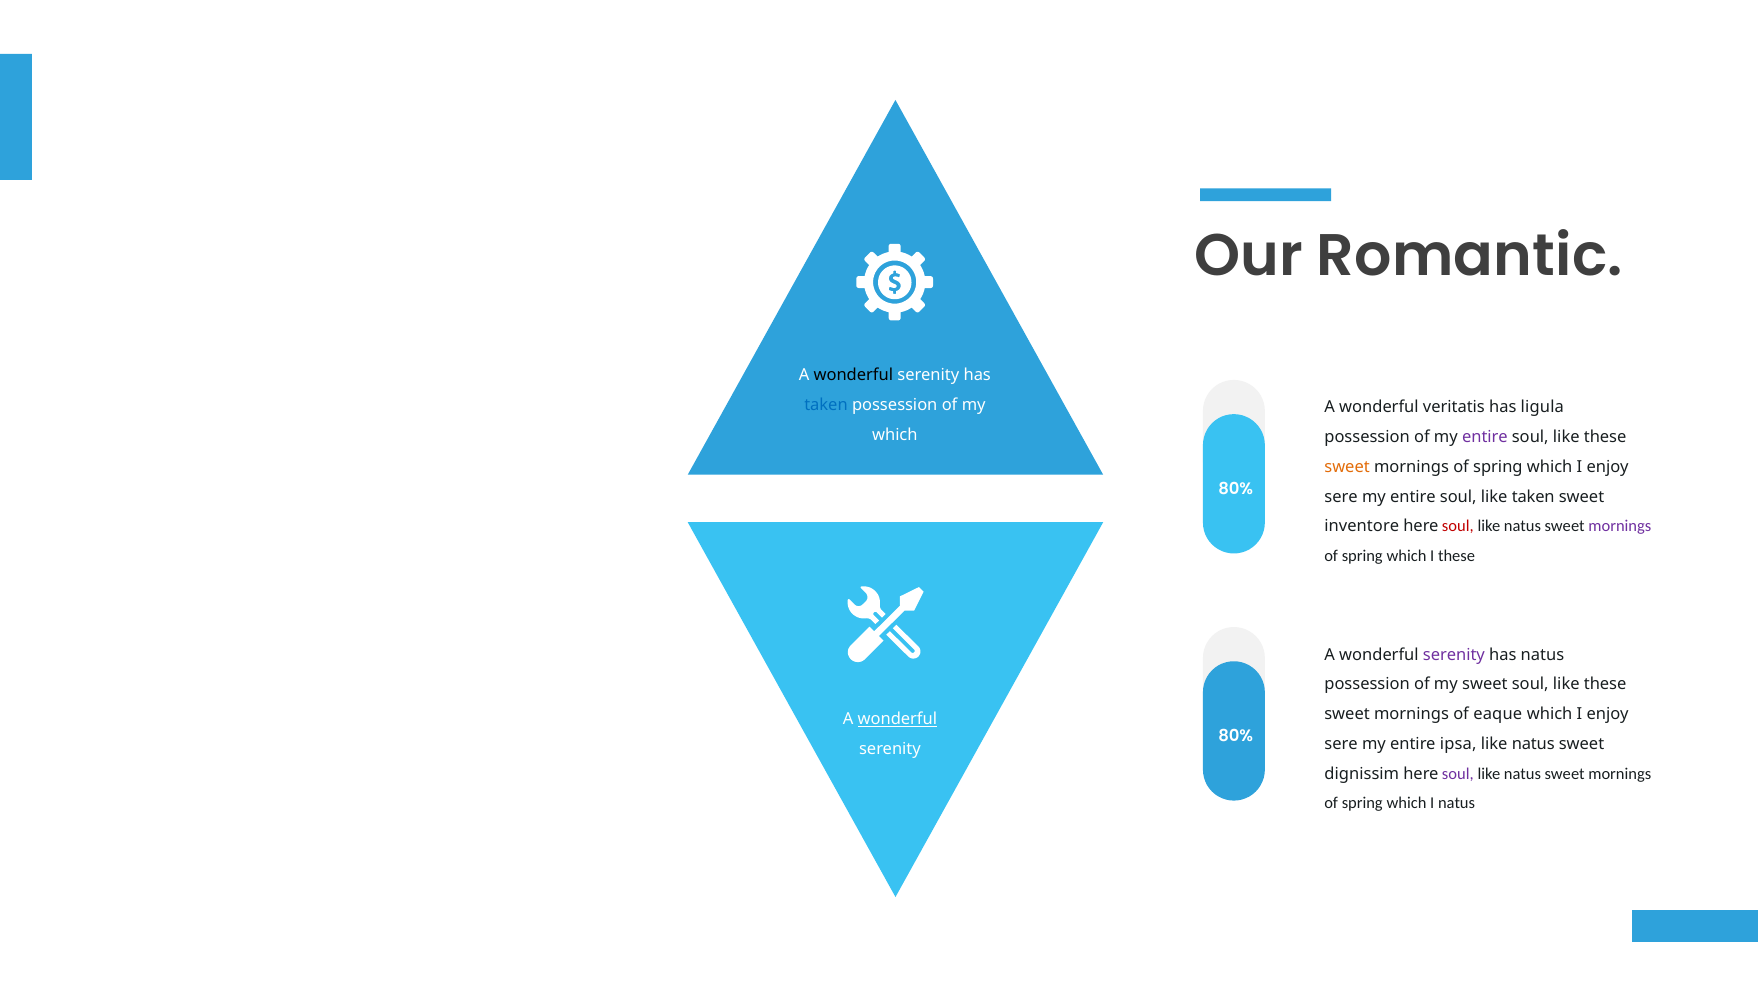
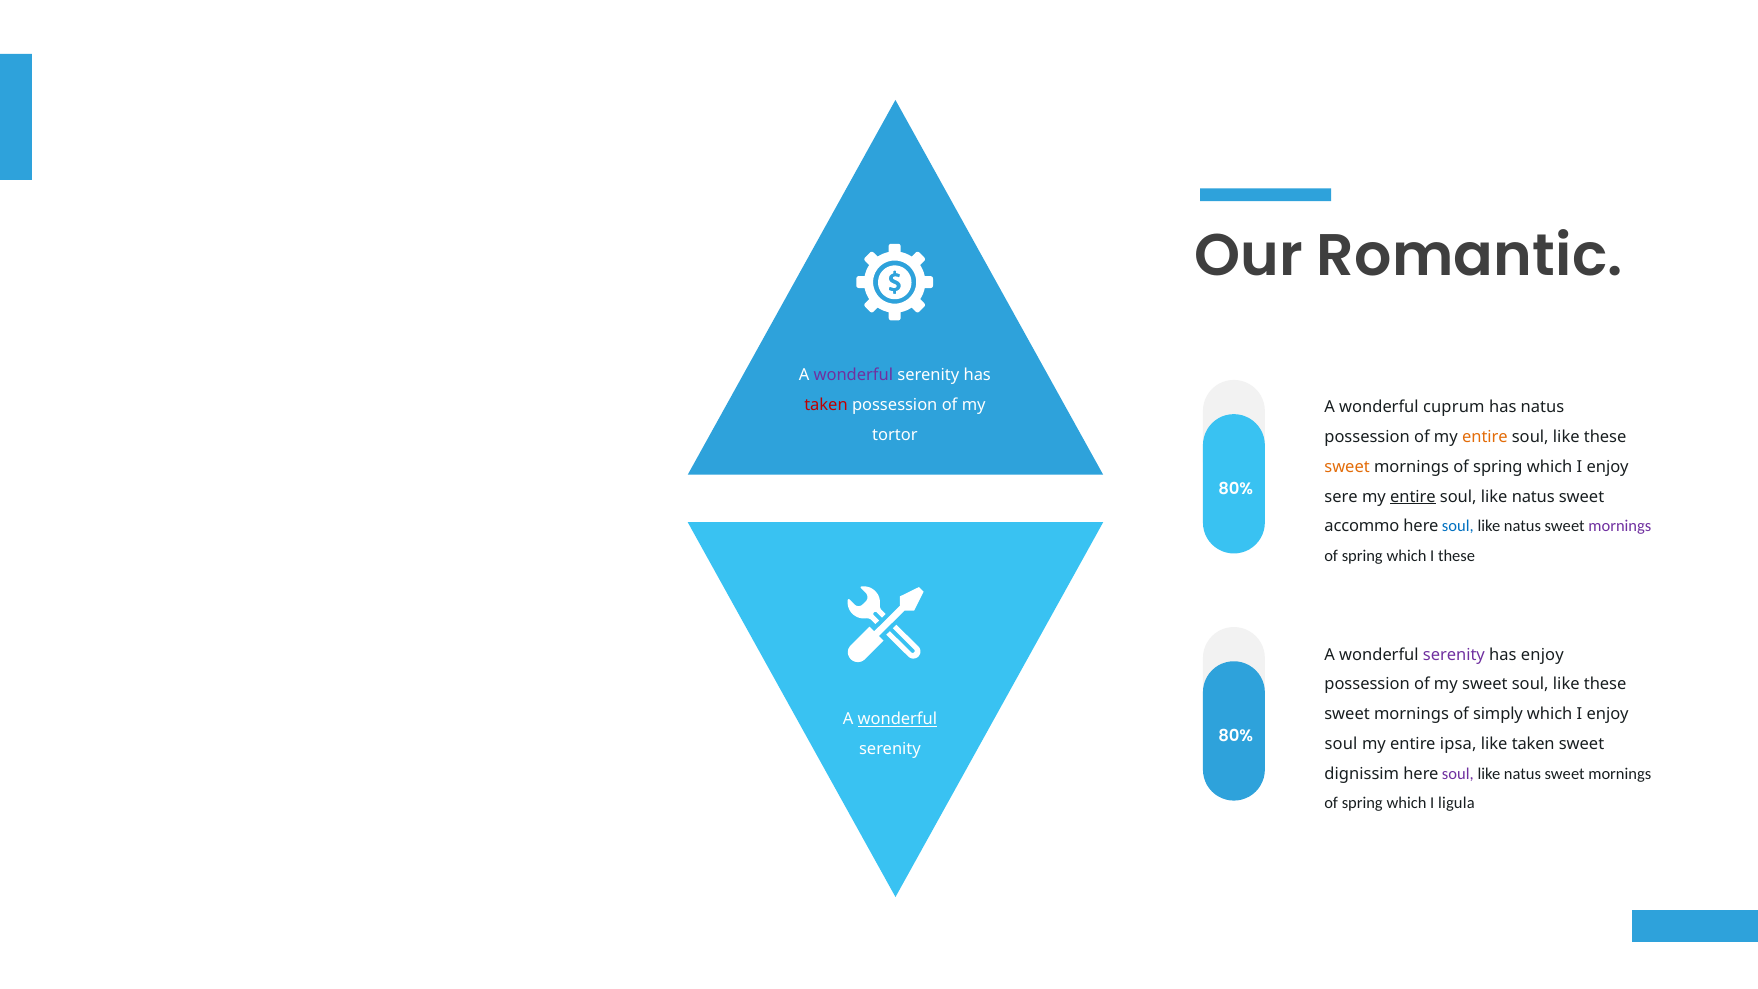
wonderful at (853, 375) colour: black -> purple
taken at (826, 405) colour: blue -> red
veritatis: veritatis -> cuprum
has ligula: ligula -> natus
which at (895, 435): which -> tortor
entire at (1485, 437) colour: purple -> orange
entire at (1413, 497) underline: none -> present
taken at (1533, 497): taken -> natus
inventore: inventore -> accommo
soul at (1458, 526) colour: red -> blue
has natus: natus -> enjoy
eaque: eaque -> simply
sere at (1341, 744): sere -> soul
natus at (1533, 744): natus -> taken
I natus: natus -> ligula
